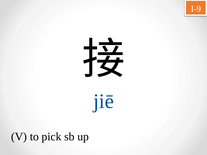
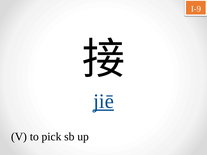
jiē underline: none -> present
